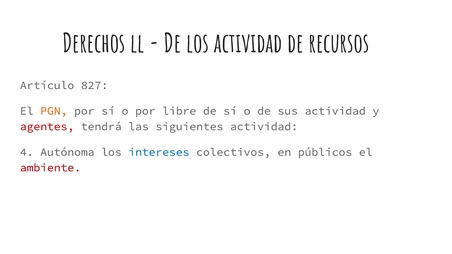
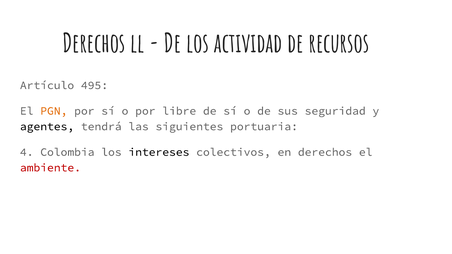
827: 827 -> 495
sus actividad: actividad -> seguridad
agentes colour: red -> black
siguientes actividad: actividad -> portuaria
Autónoma: Autónoma -> Colombia
intereses colour: blue -> black
en públicos: públicos -> derechos
